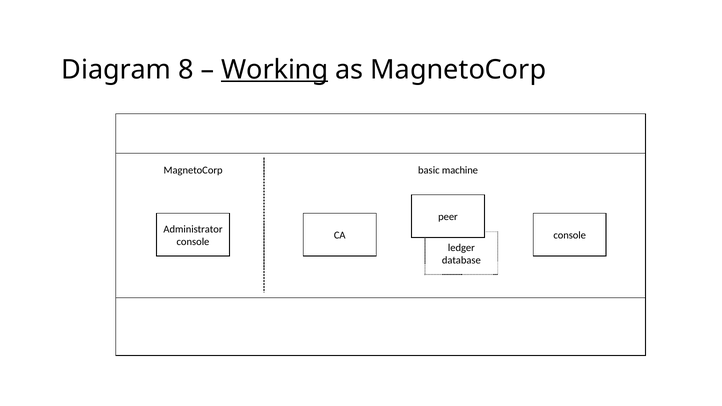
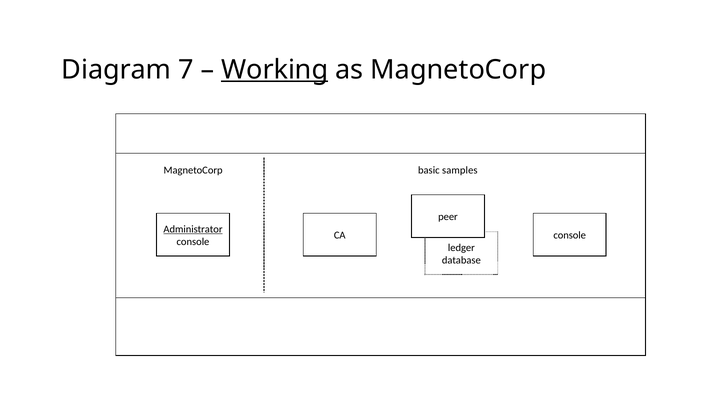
8: 8 -> 7
machine: machine -> samples
Administrator underline: none -> present
